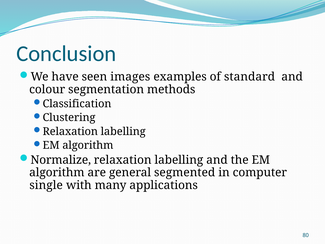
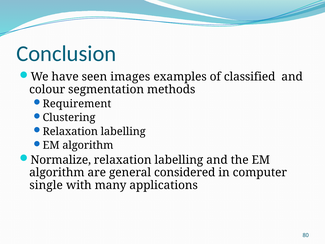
standard: standard -> classified
Classification: Classification -> Requirement
segmented: segmented -> considered
